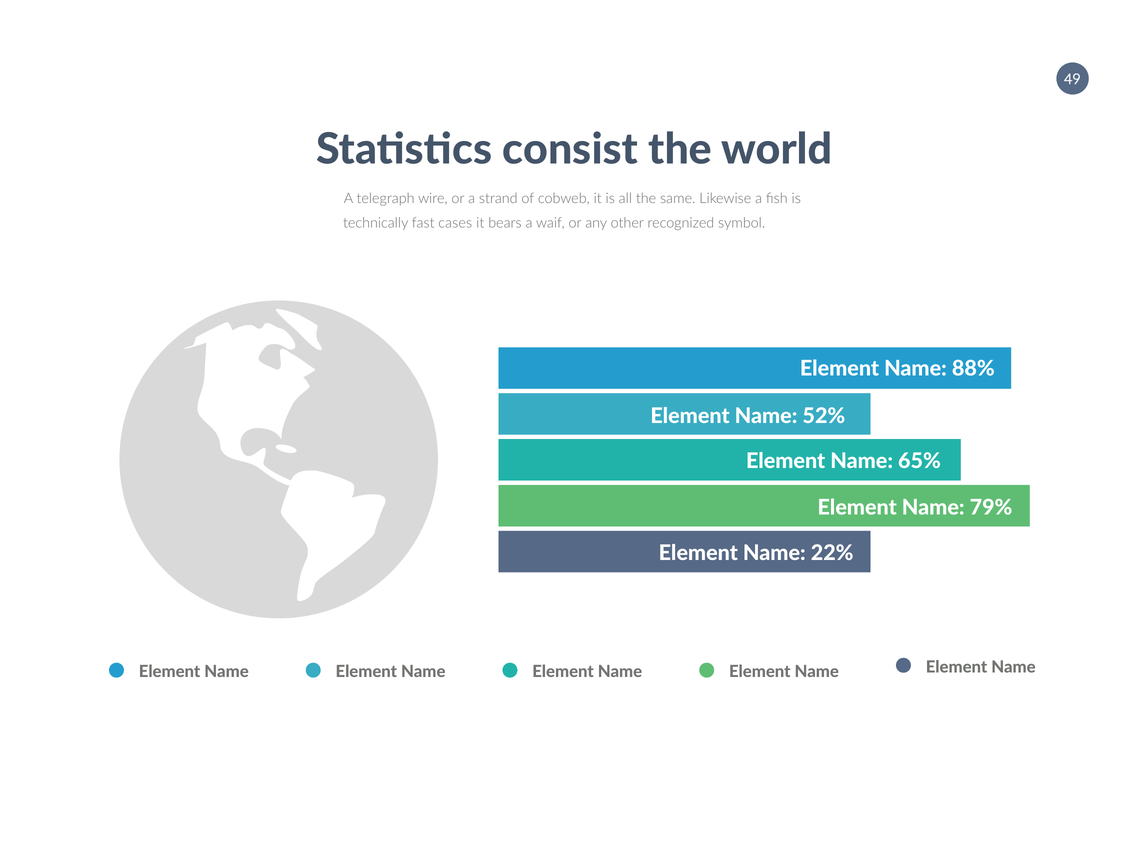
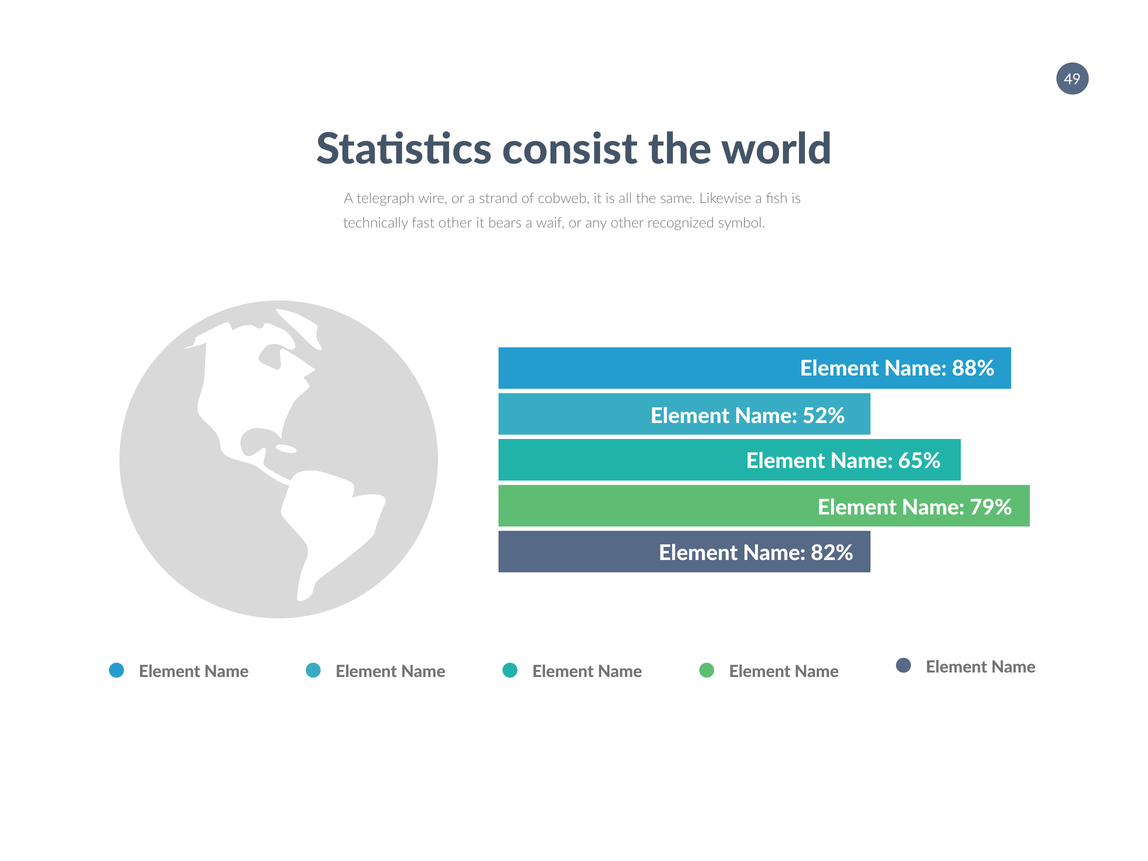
fast cases: cases -> other
22%: 22% -> 82%
